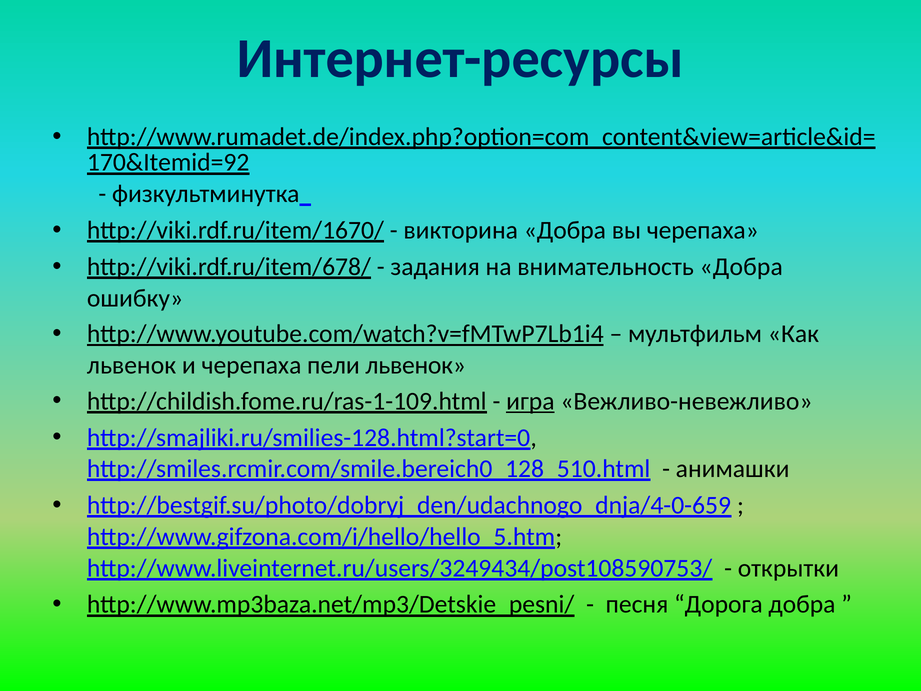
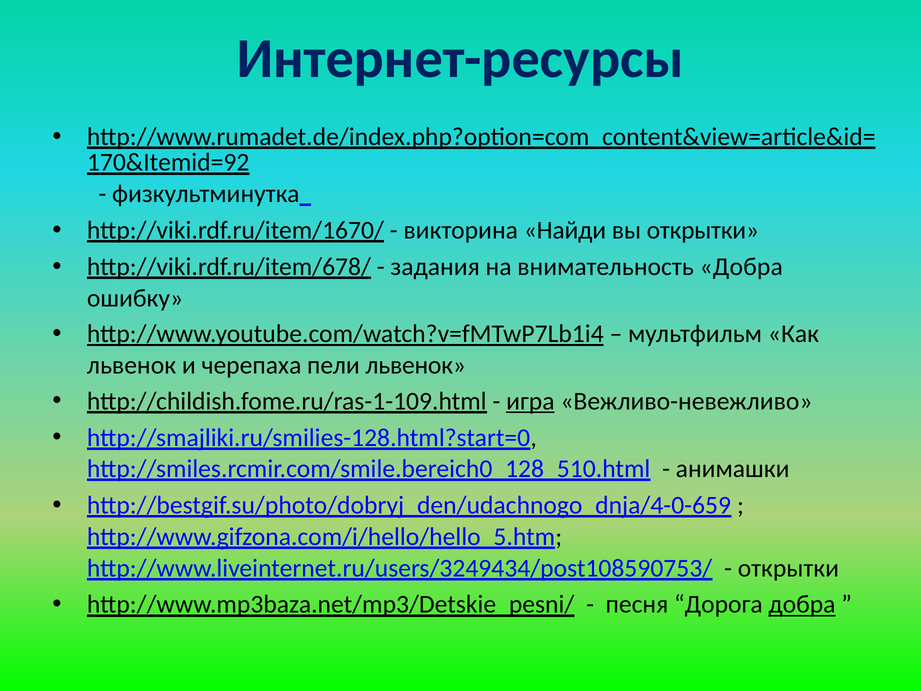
викторина Добра: Добра -> Найди
вы черепаха: черепаха -> открытки
добра at (802, 604) underline: none -> present
